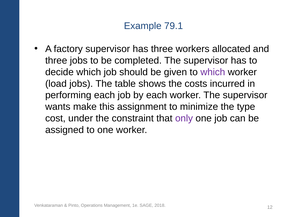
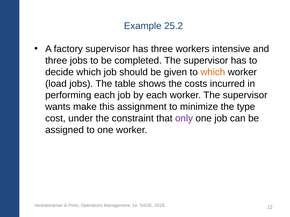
79.1: 79.1 -> 25.2
allocated: allocated -> intensive
which at (213, 72) colour: purple -> orange
